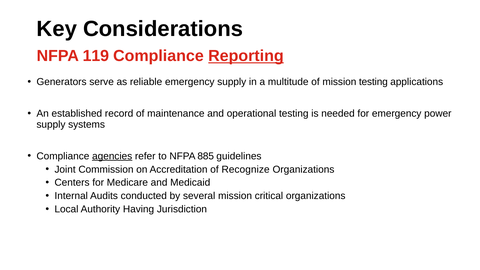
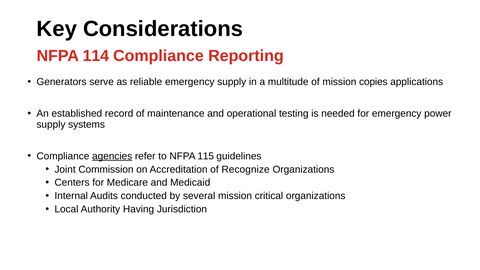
119: 119 -> 114
Reporting underline: present -> none
mission testing: testing -> copies
885: 885 -> 115
